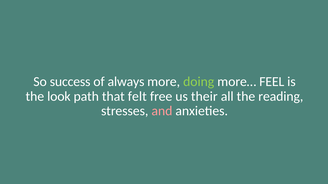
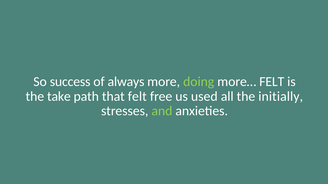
more… FEEL: FEEL -> FELT
look: look -> take
their: their -> used
reading: reading -> initially
and colour: pink -> light green
